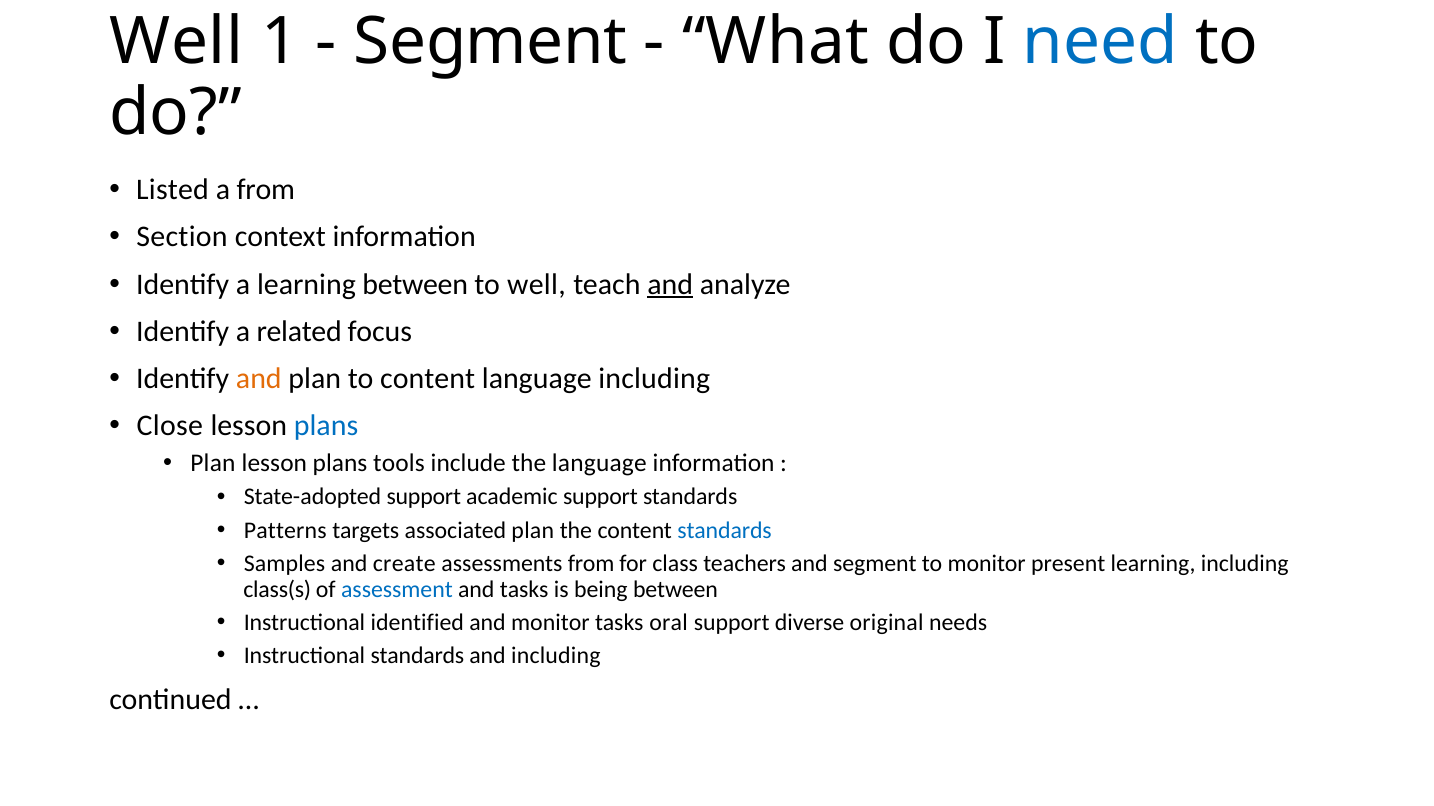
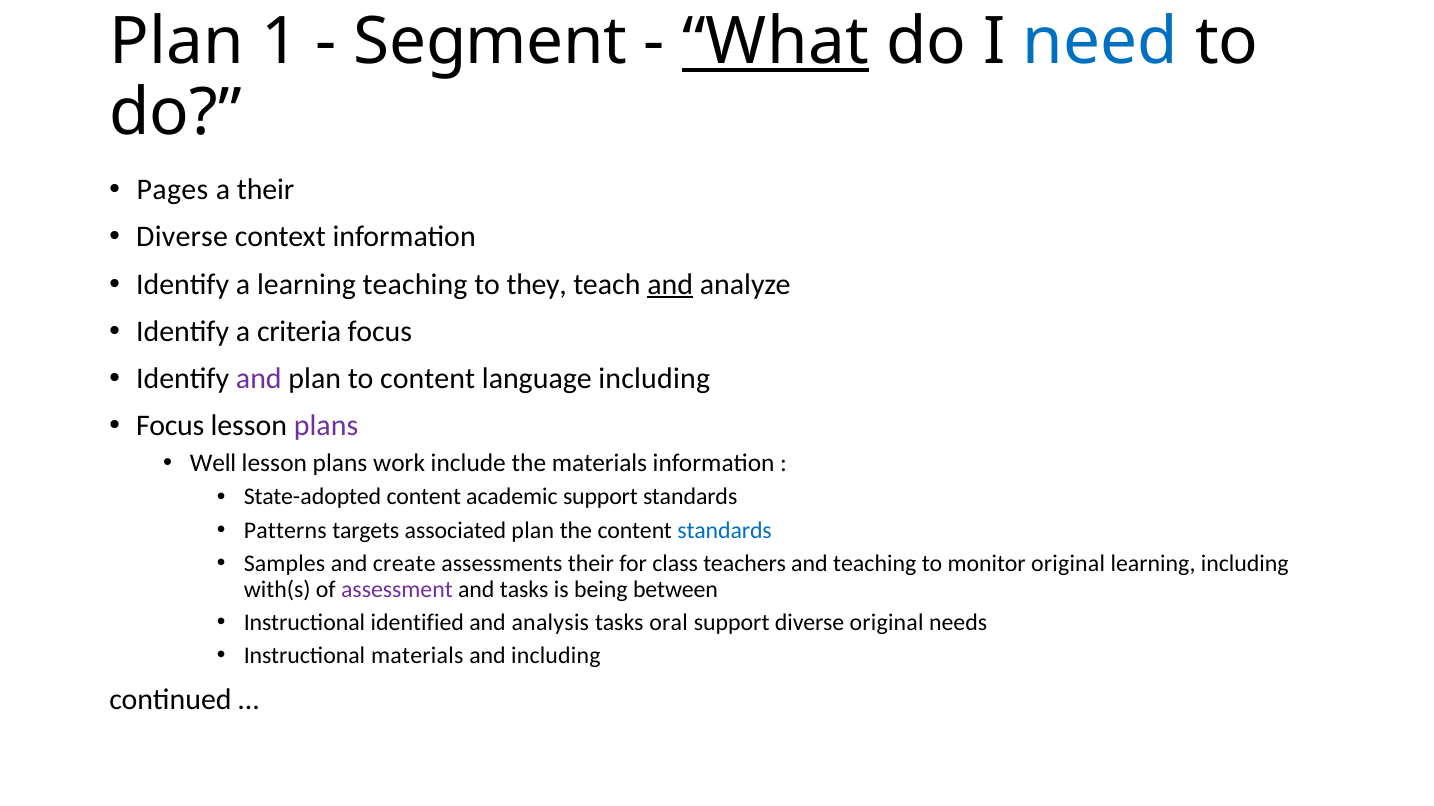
Well at (176, 42): Well -> Plan
What underline: none -> present
Listed: Listed -> Pages
a from: from -> their
Section at (182, 237): Section -> Diverse
learning between: between -> teaching
to well: well -> they
related: related -> criteria
and at (259, 379) colour: orange -> purple
Close at (170, 426): Close -> Focus
plans at (326, 426) colour: blue -> purple
Plan at (213, 463): Plan -> Well
tools: tools -> work
the language: language -> materials
State-adopted support: support -> content
assessments from: from -> their
and segment: segment -> teaching
monitor present: present -> original
class(s: class(s -> with(s
assessment colour: blue -> purple
and monitor: monitor -> analysis
Instructional standards: standards -> materials
